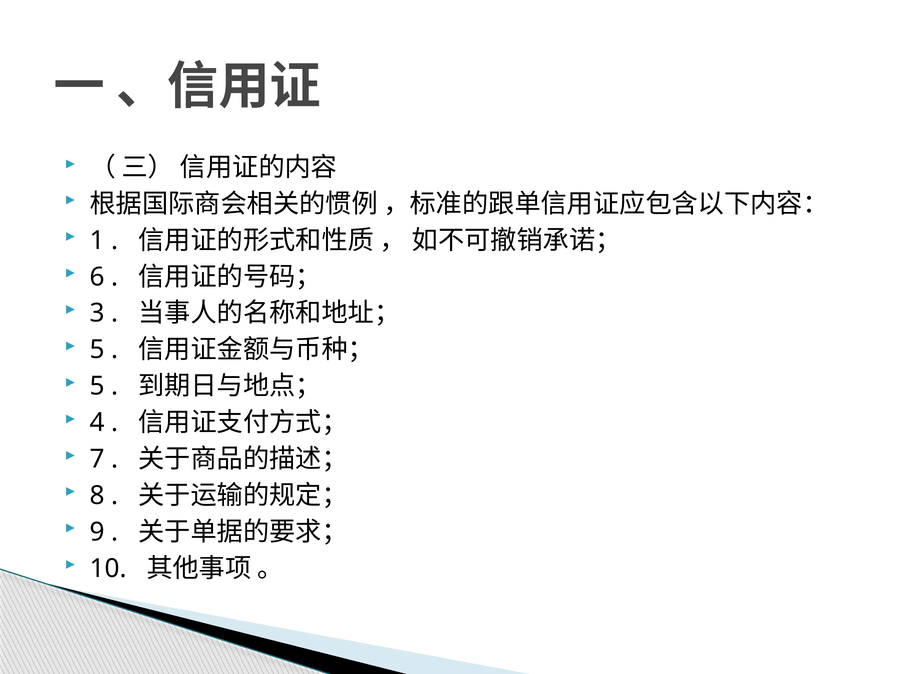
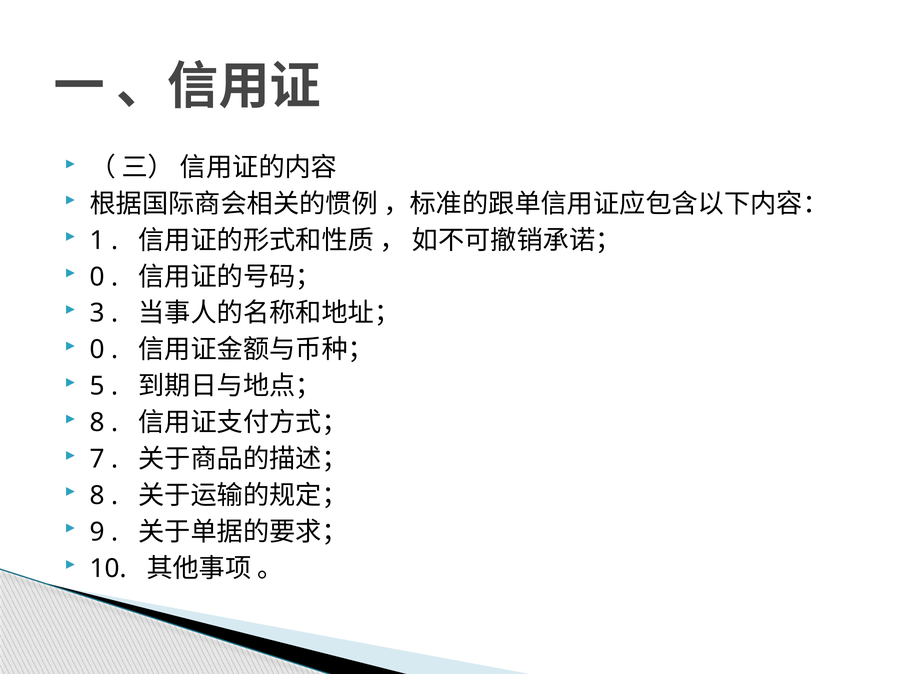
6 at (97, 277): 6 -> 0
5 at (97, 350): 5 -> 0
4 at (97, 422): 4 -> 8
